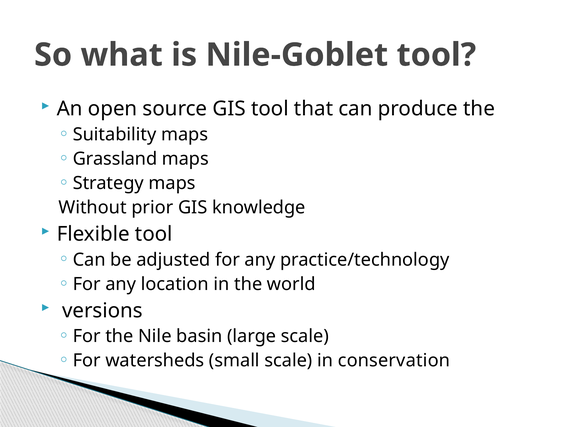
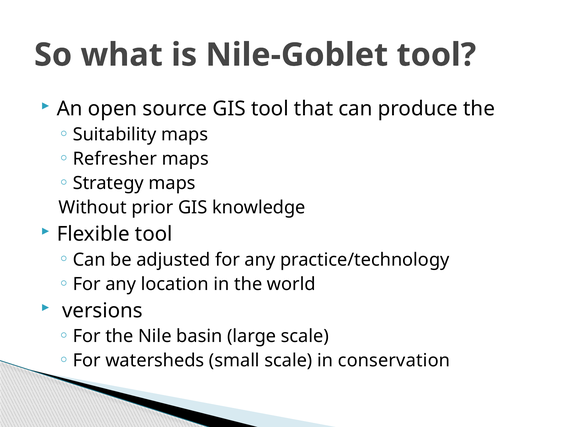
Grassland: Grassland -> Refresher
